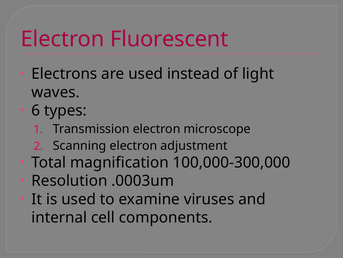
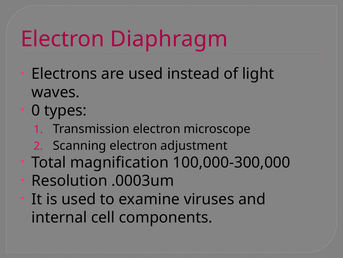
Fluorescent: Fluorescent -> Diaphragm
6: 6 -> 0
